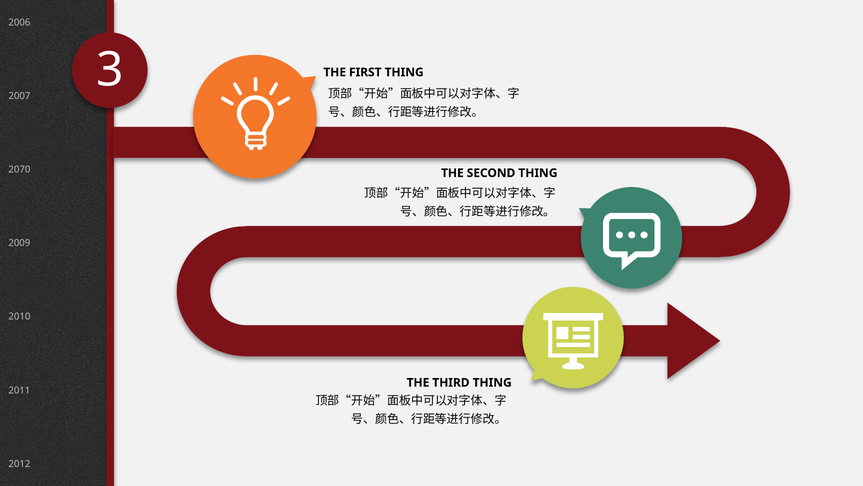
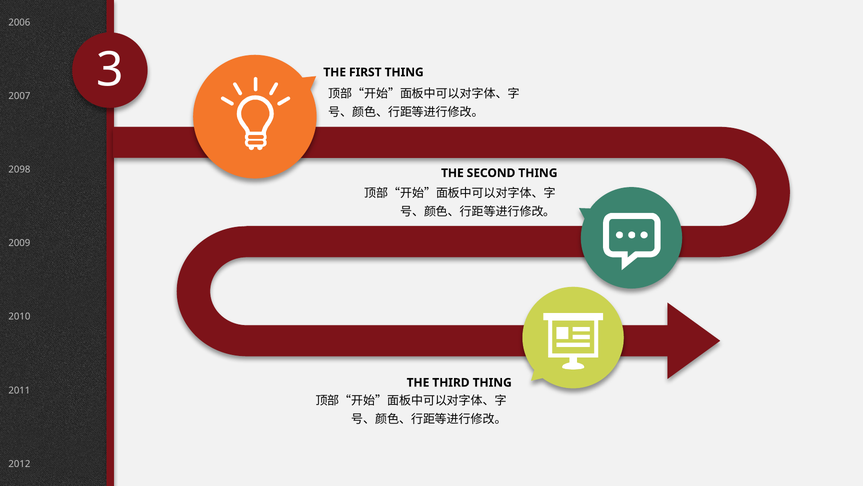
2070: 2070 -> 2098
